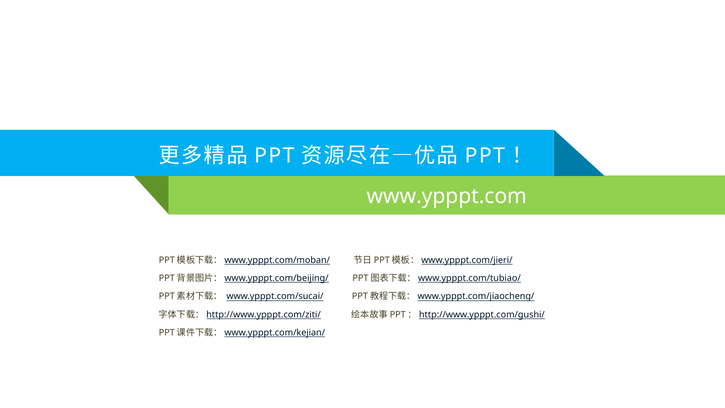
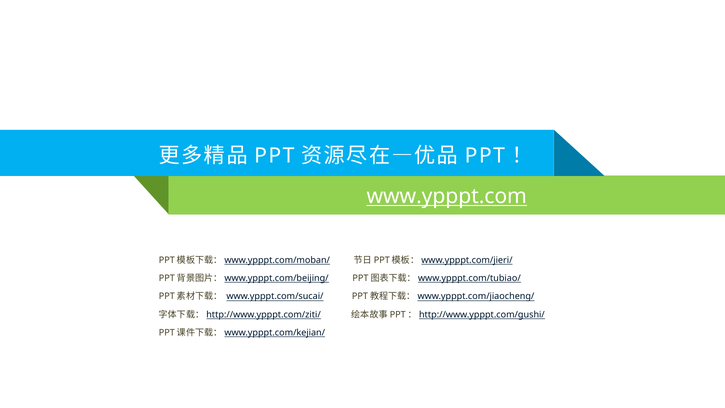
www.ypppt.com underline: none -> present
